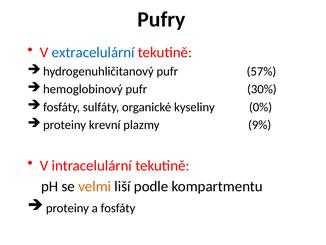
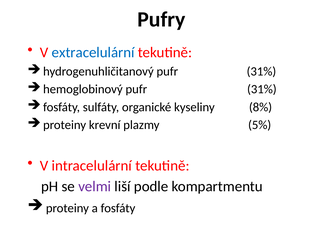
hydrogenuhličitanový pufr 57%: 57% -> 31%
hemoglobinový pufr 30%: 30% -> 31%
0%: 0% -> 8%
9%: 9% -> 5%
velmi colour: orange -> purple
